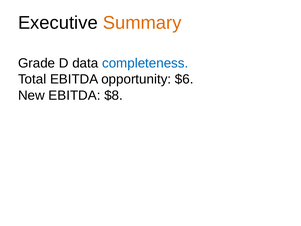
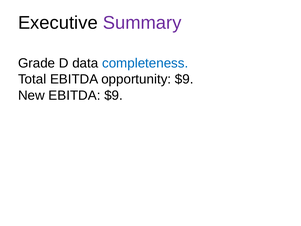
Summary colour: orange -> purple
opportunity $6: $6 -> $9
EBITDA $8: $8 -> $9
